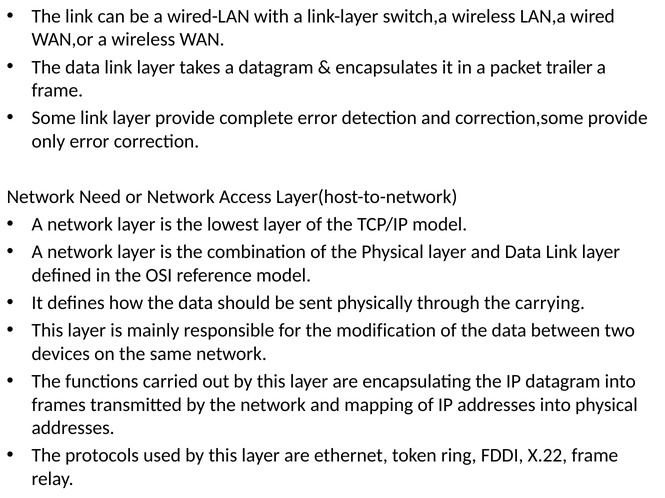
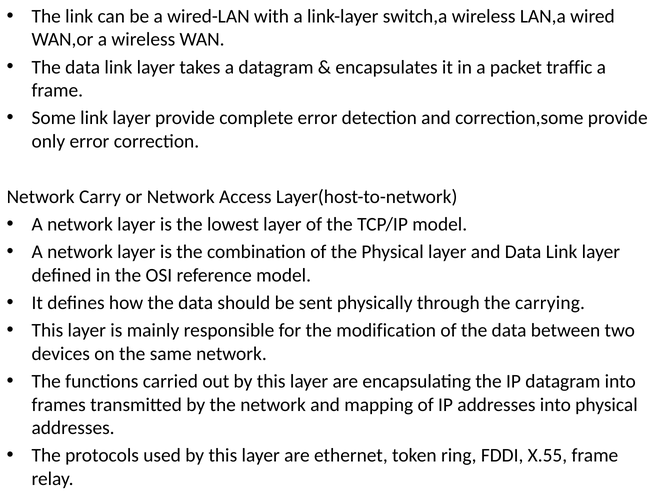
trailer: trailer -> traffic
Need: Need -> Carry
X.22: X.22 -> X.55
